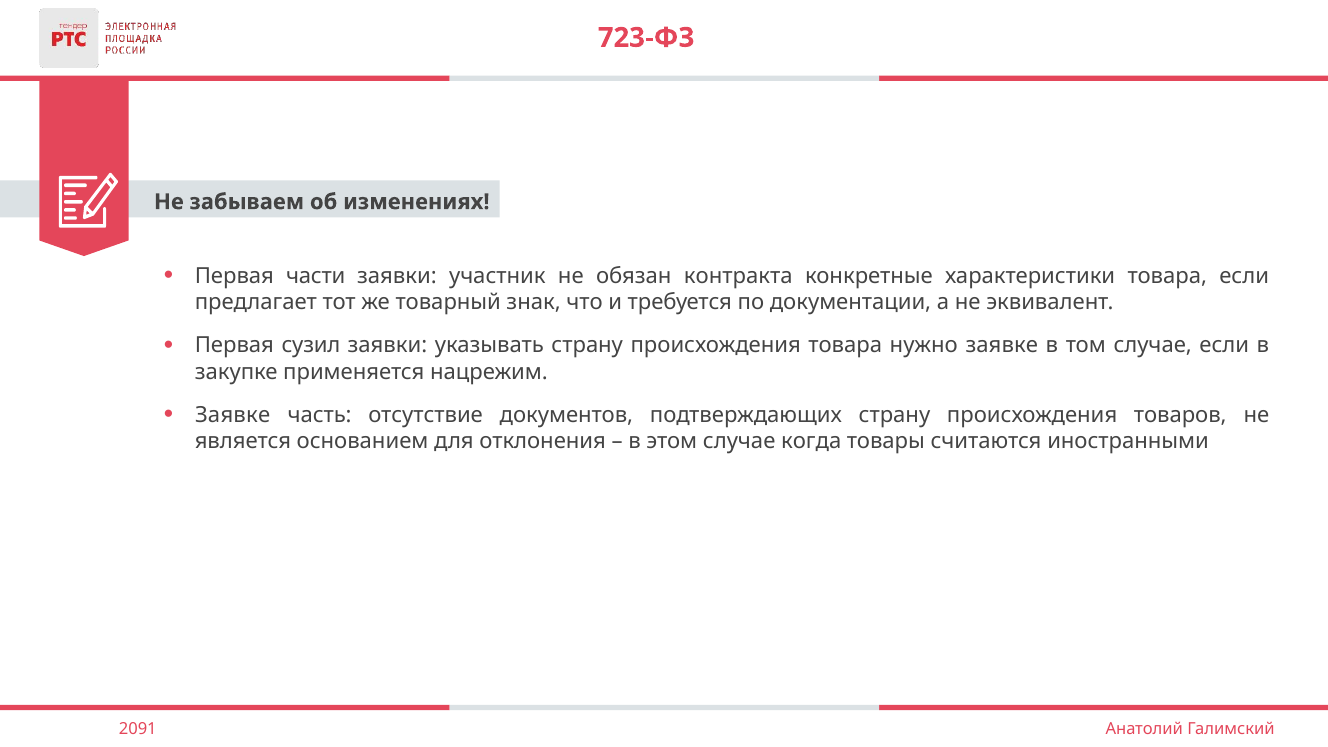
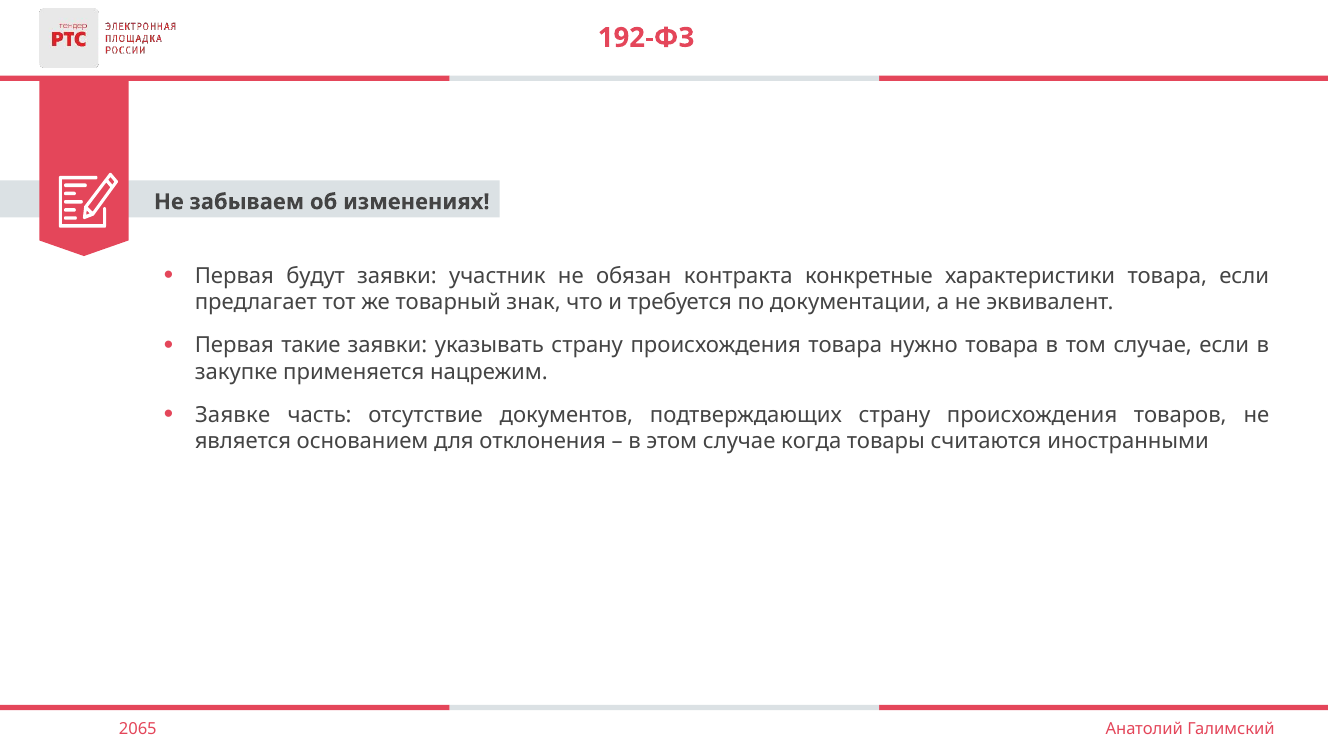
723-ФЗ: 723-ФЗ -> 192-ФЗ
части: части -> будут
сузил: сузил -> такие
нужно заявке: заявке -> товара
2091: 2091 -> 2065
